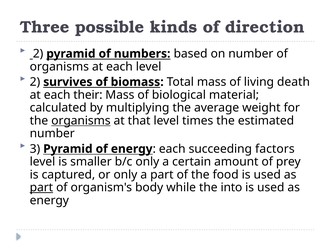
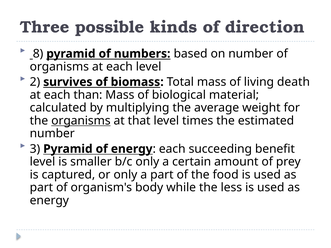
2 at (38, 54): 2 -> 8
their: their -> than
factors: factors -> benefit
part at (41, 188) underline: present -> none
into: into -> less
